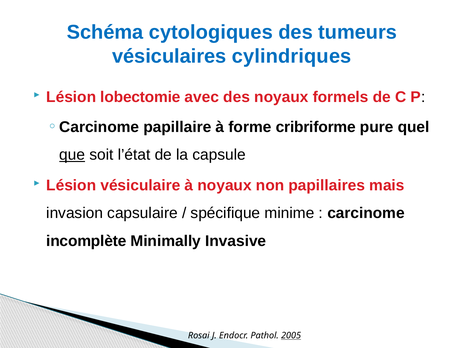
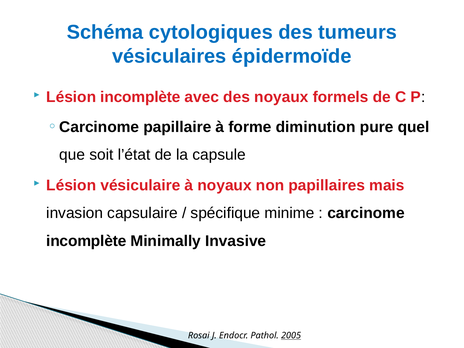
cylindriques: cylindriques -> épidermoïde
Lésion lobectomie: lobectomie -> incomplète
cribriforme: cribriforme -> diminution
que underline: present -> none
